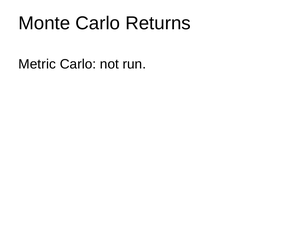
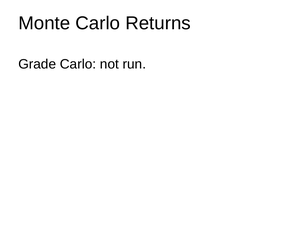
Metric: Metric -> Grade
